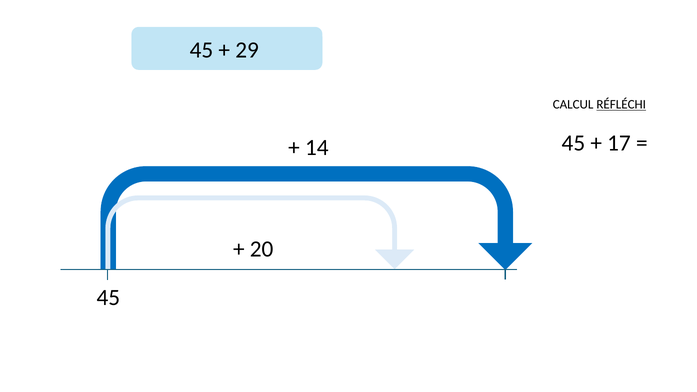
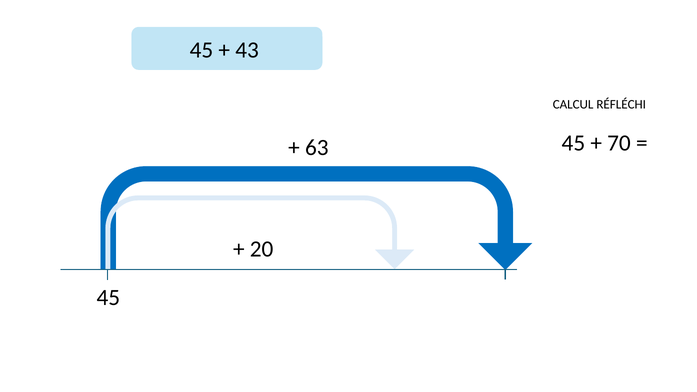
29: 29 -> 43
RÉFLÉCHI underline: present -> none
17: 17 -> 70
14: 14 -> 63
